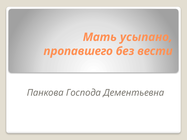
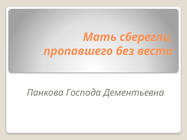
усыпано: усыпано -> сберегли
